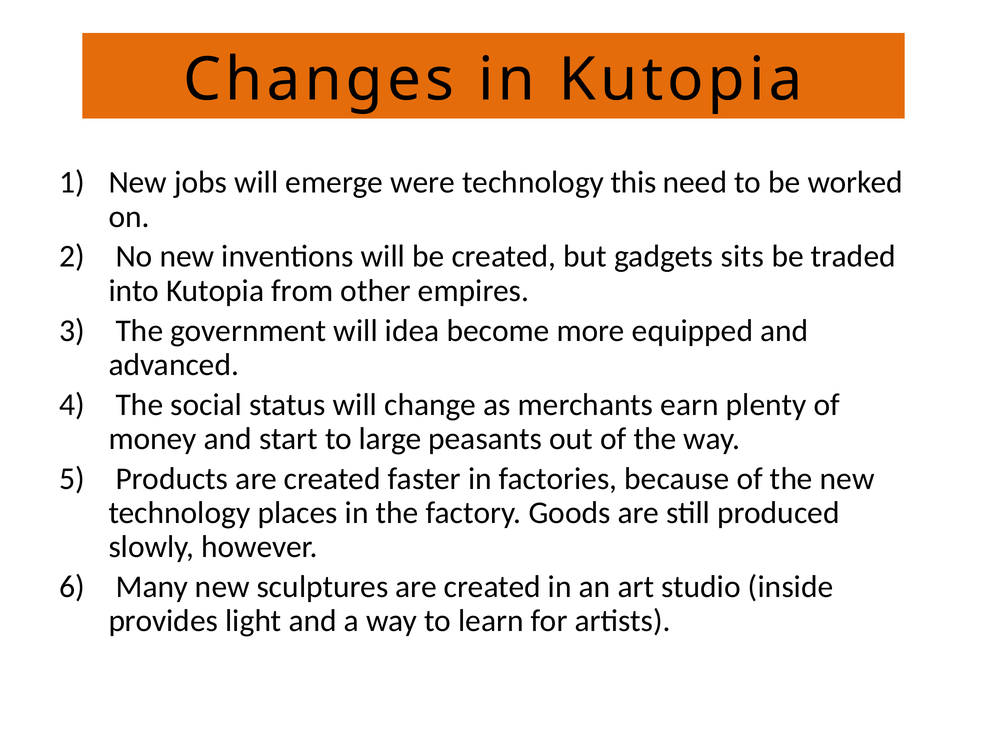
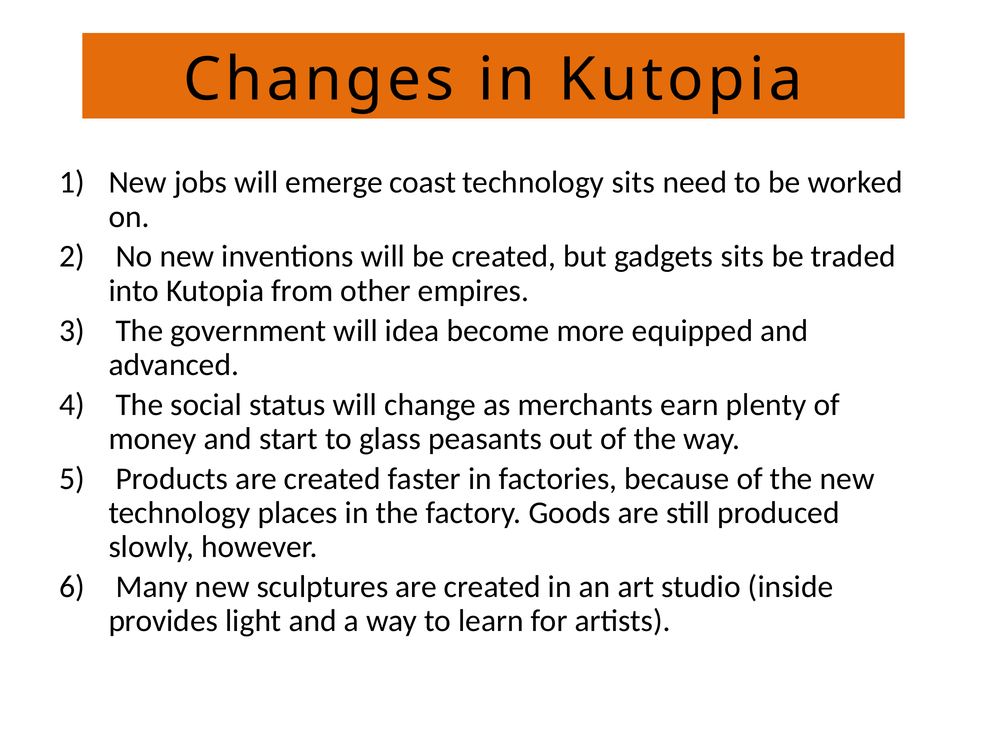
were: were -> coast
technology this: this -> sits
large: large -> glass
